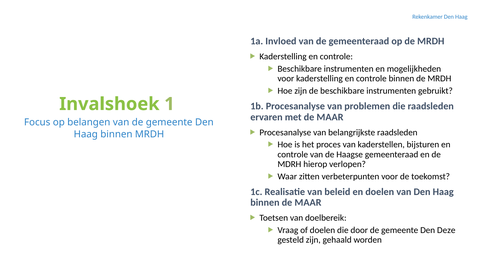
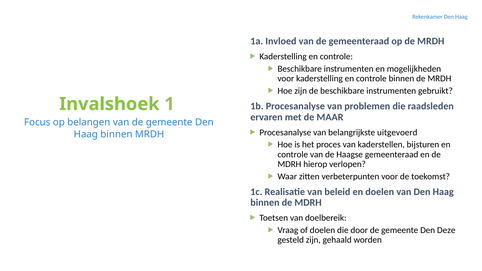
belangrijkste raadsleden: raadsleden -> uitgevoerd
binnen de MAAR: MAAR -> MDRH
